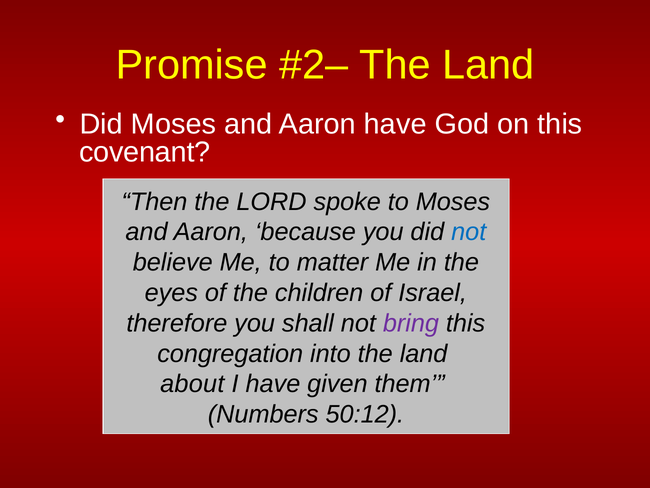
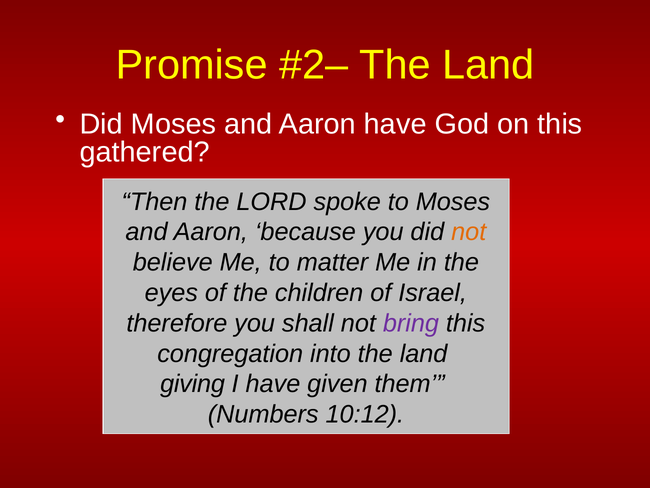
covenant: covenant -> gathered
not at (469, 232) colour: blue -> orange
about: about -> giving
50:12: 50:12 -> 10:12
